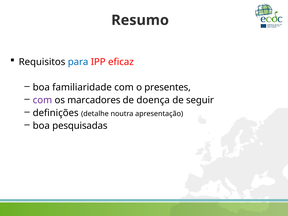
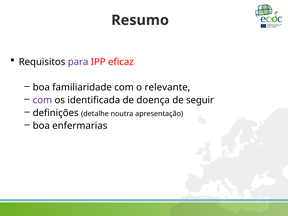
para colour: blue -> purple
presentes: presentes -> relevante
marcadores: marcadores -> identificada
pesquisadas: pesquisadas -> enfermarias
